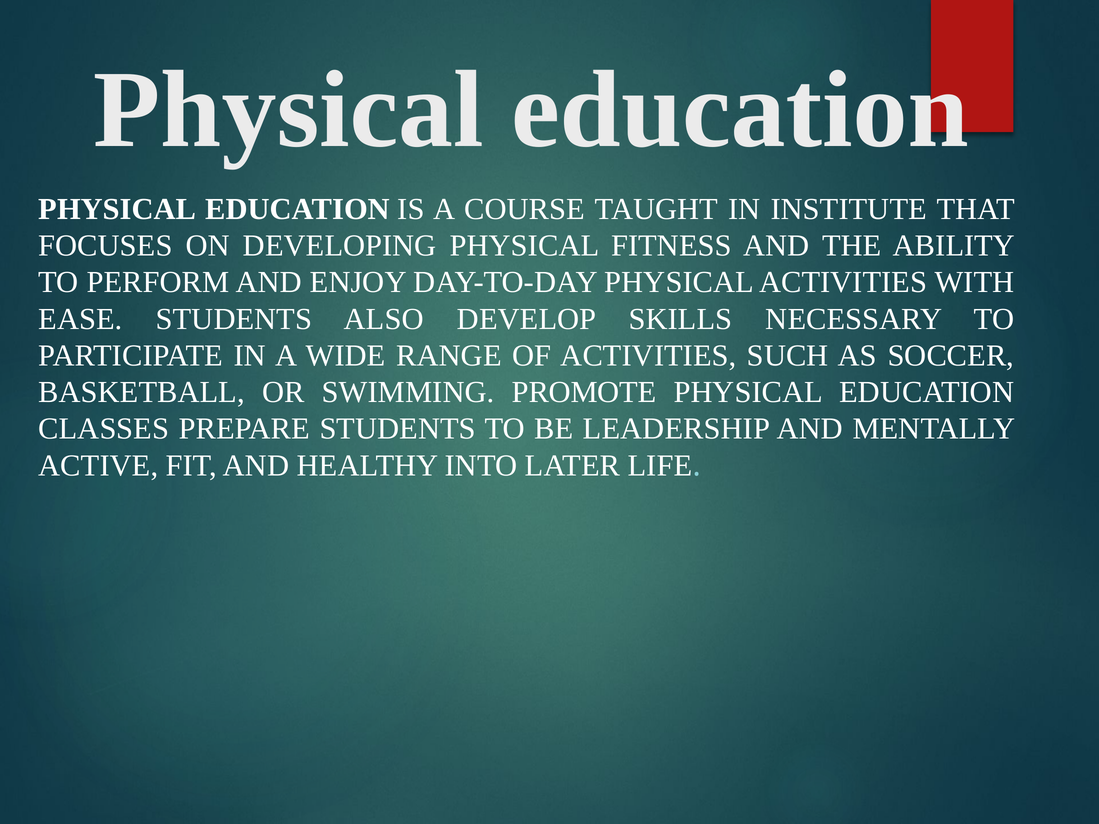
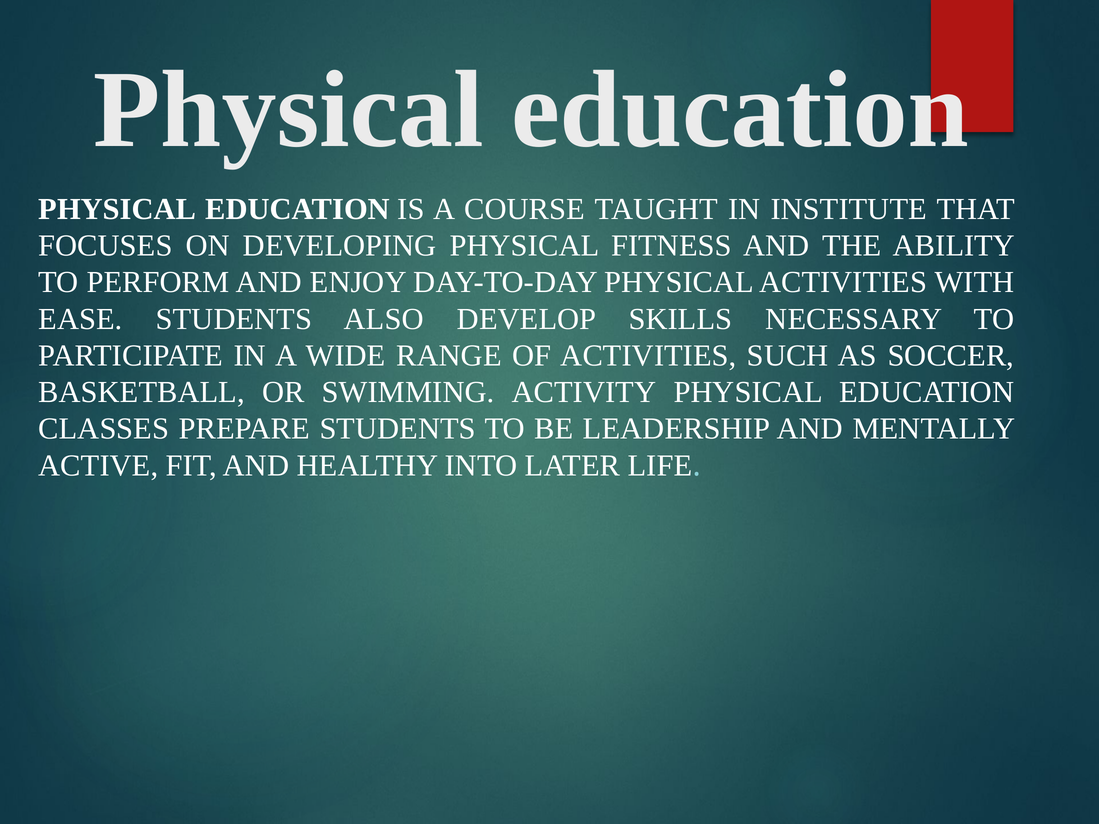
PROMOTE: PROMOTE -> ACTIVITY
